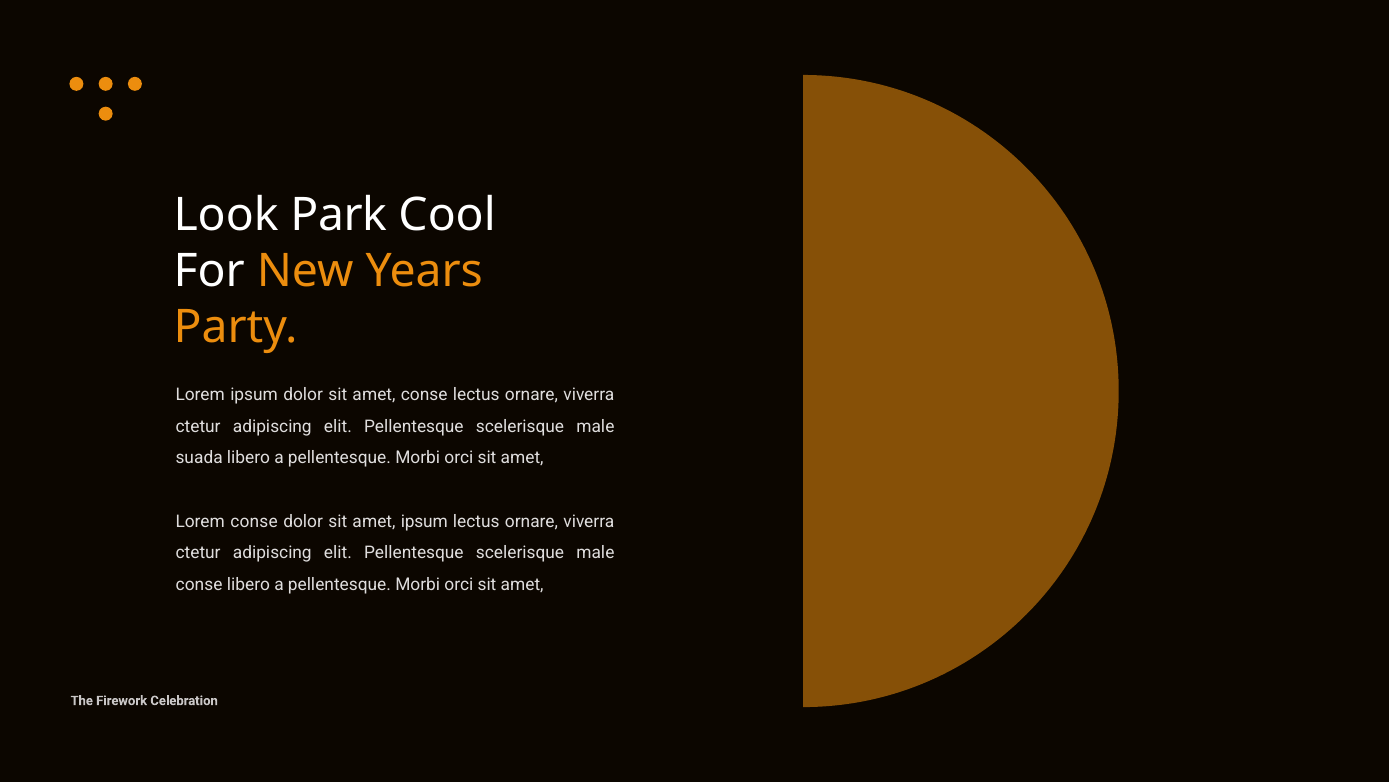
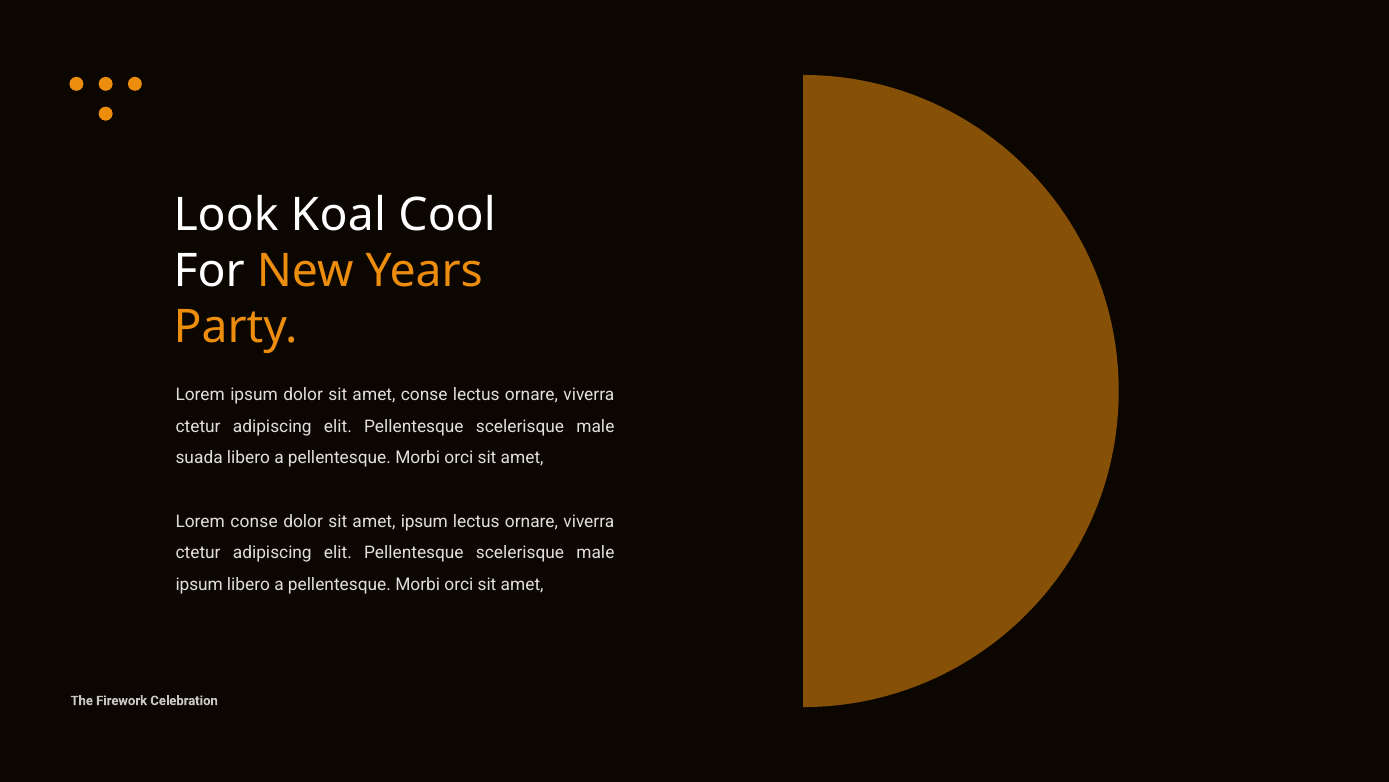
Park: Park -> Koal
conse at (199, 584): conse -> ipsum
